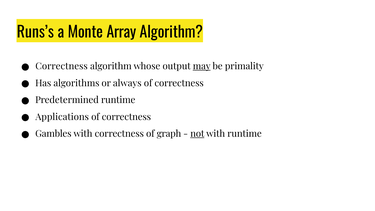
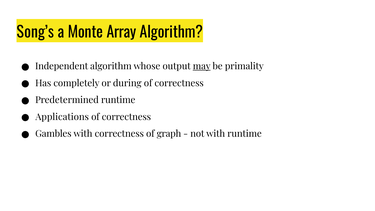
Runs’s: Runs’s -> Song’s
Correctness at (62, 66): Correctness -> Independent
algorithms: algorithms -> completely
always: always -> during
not underline: present -> none
